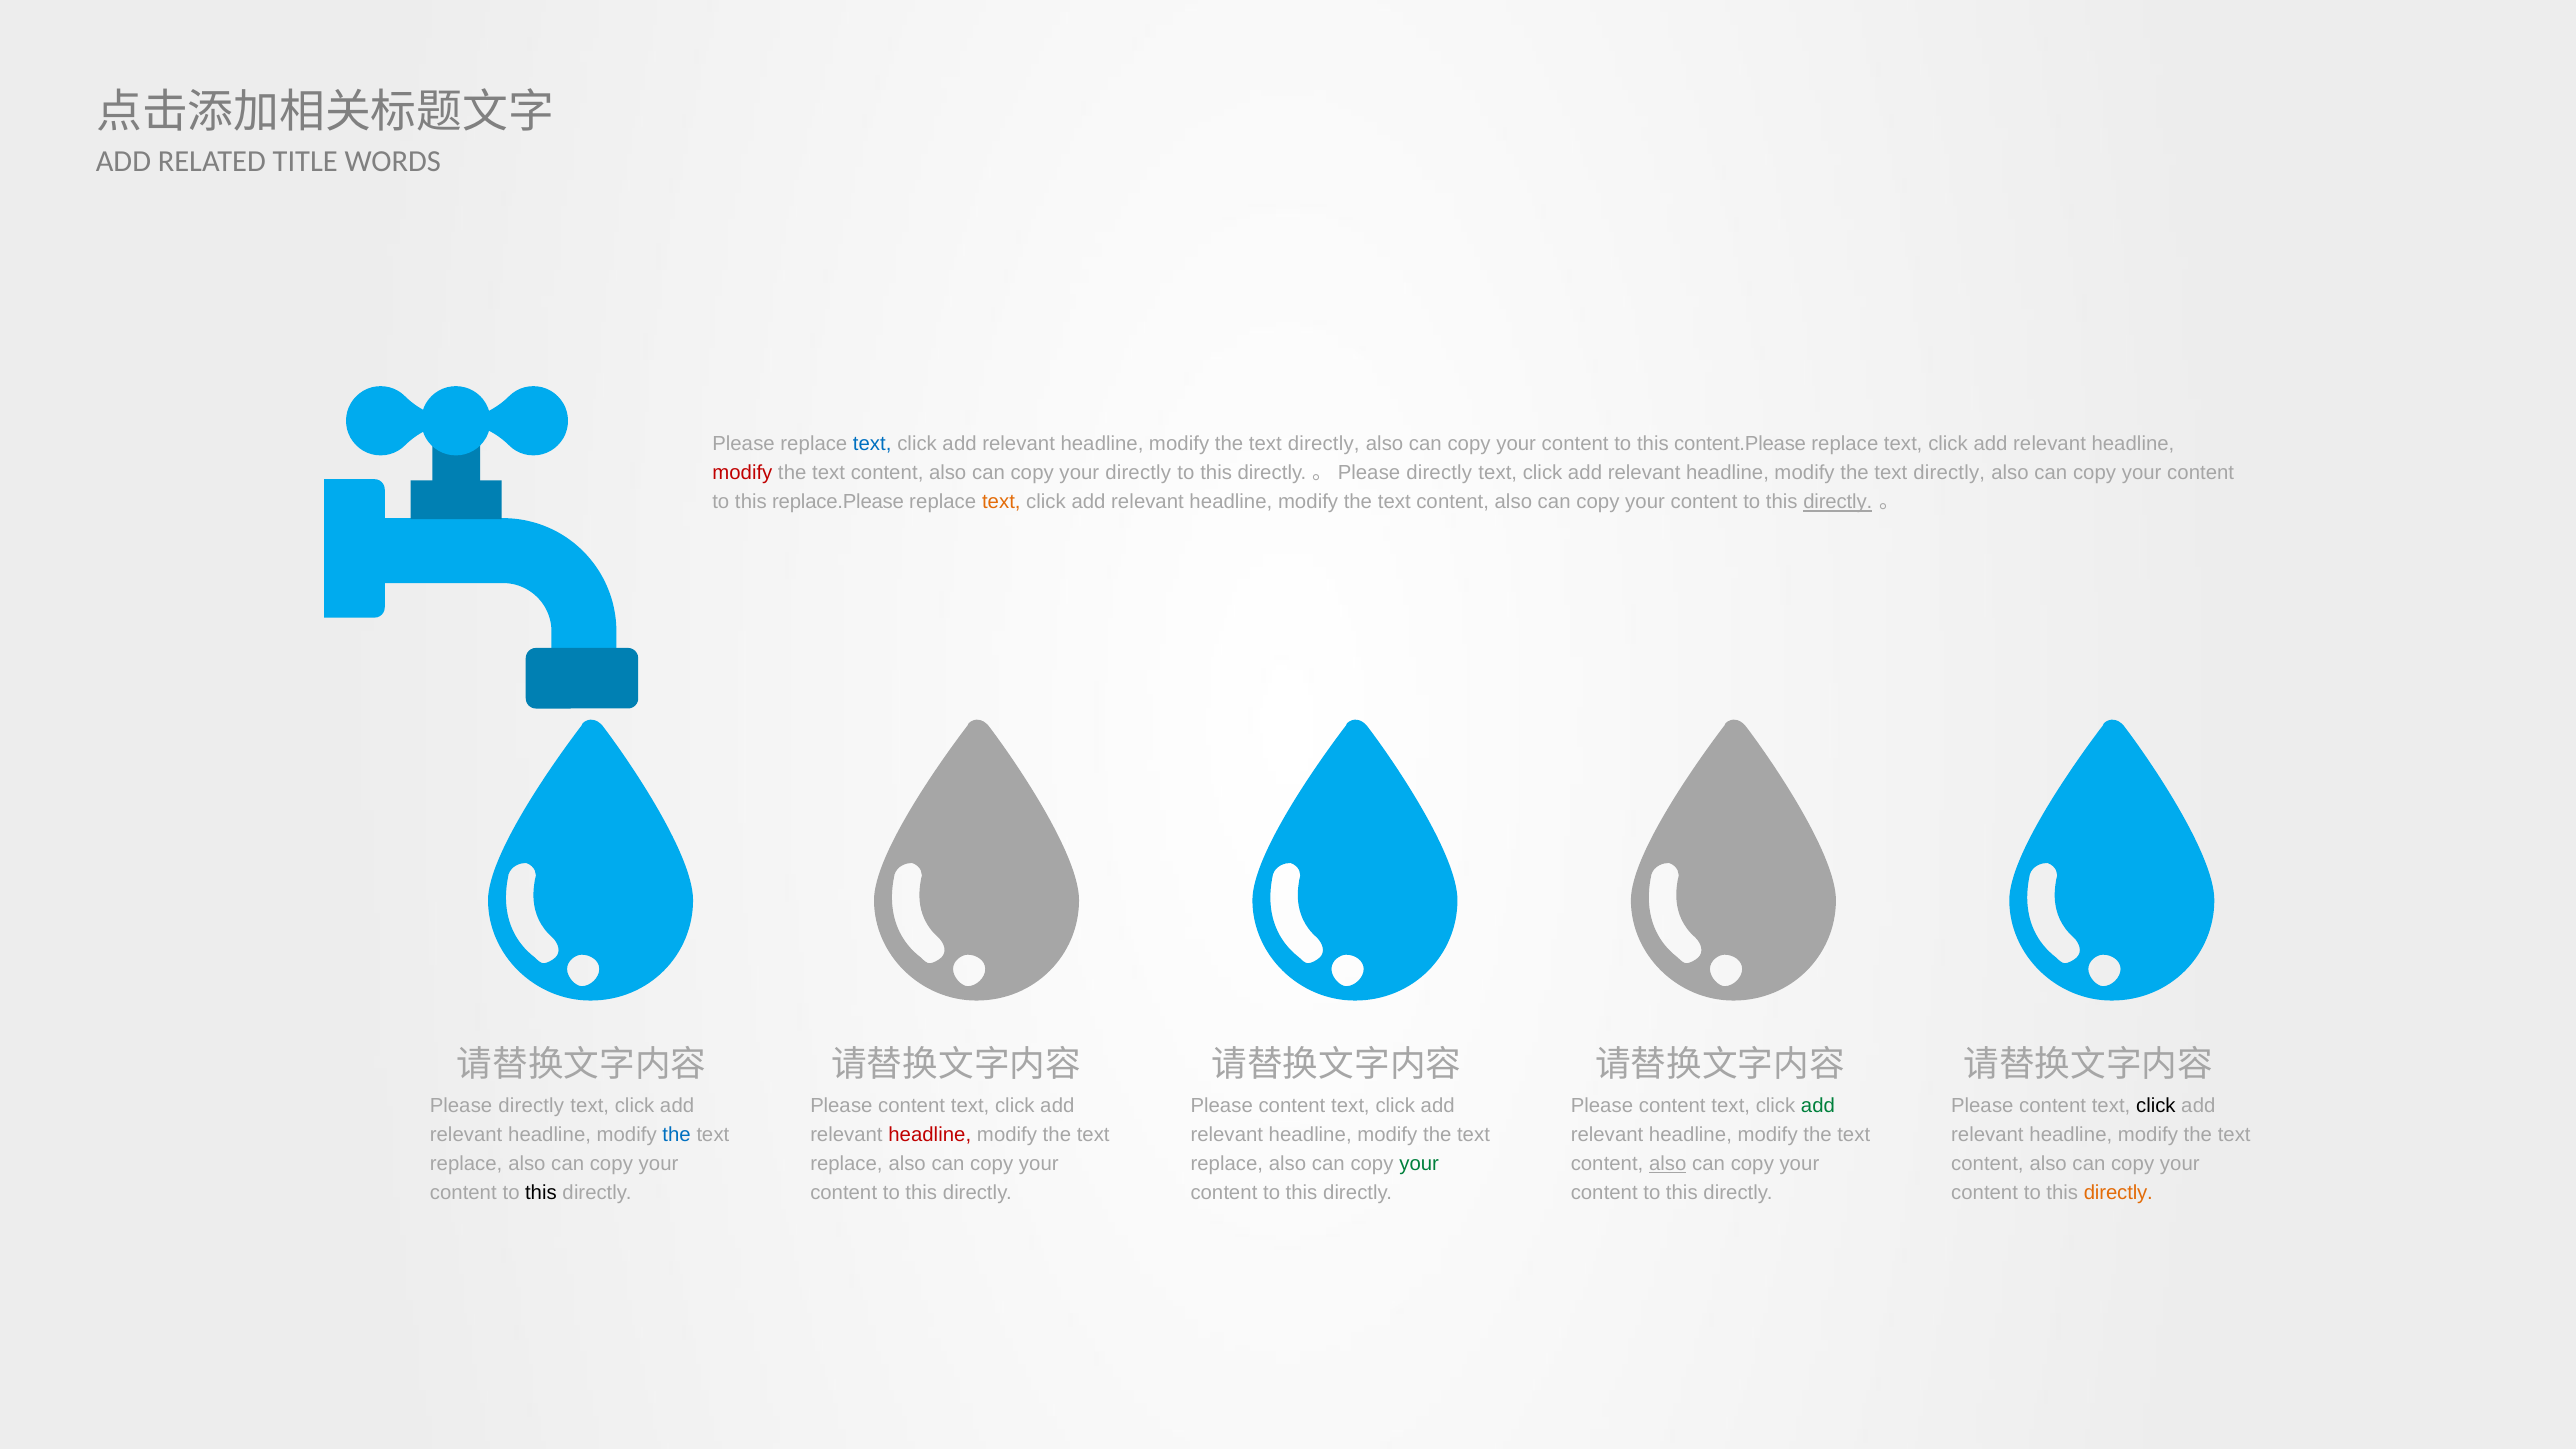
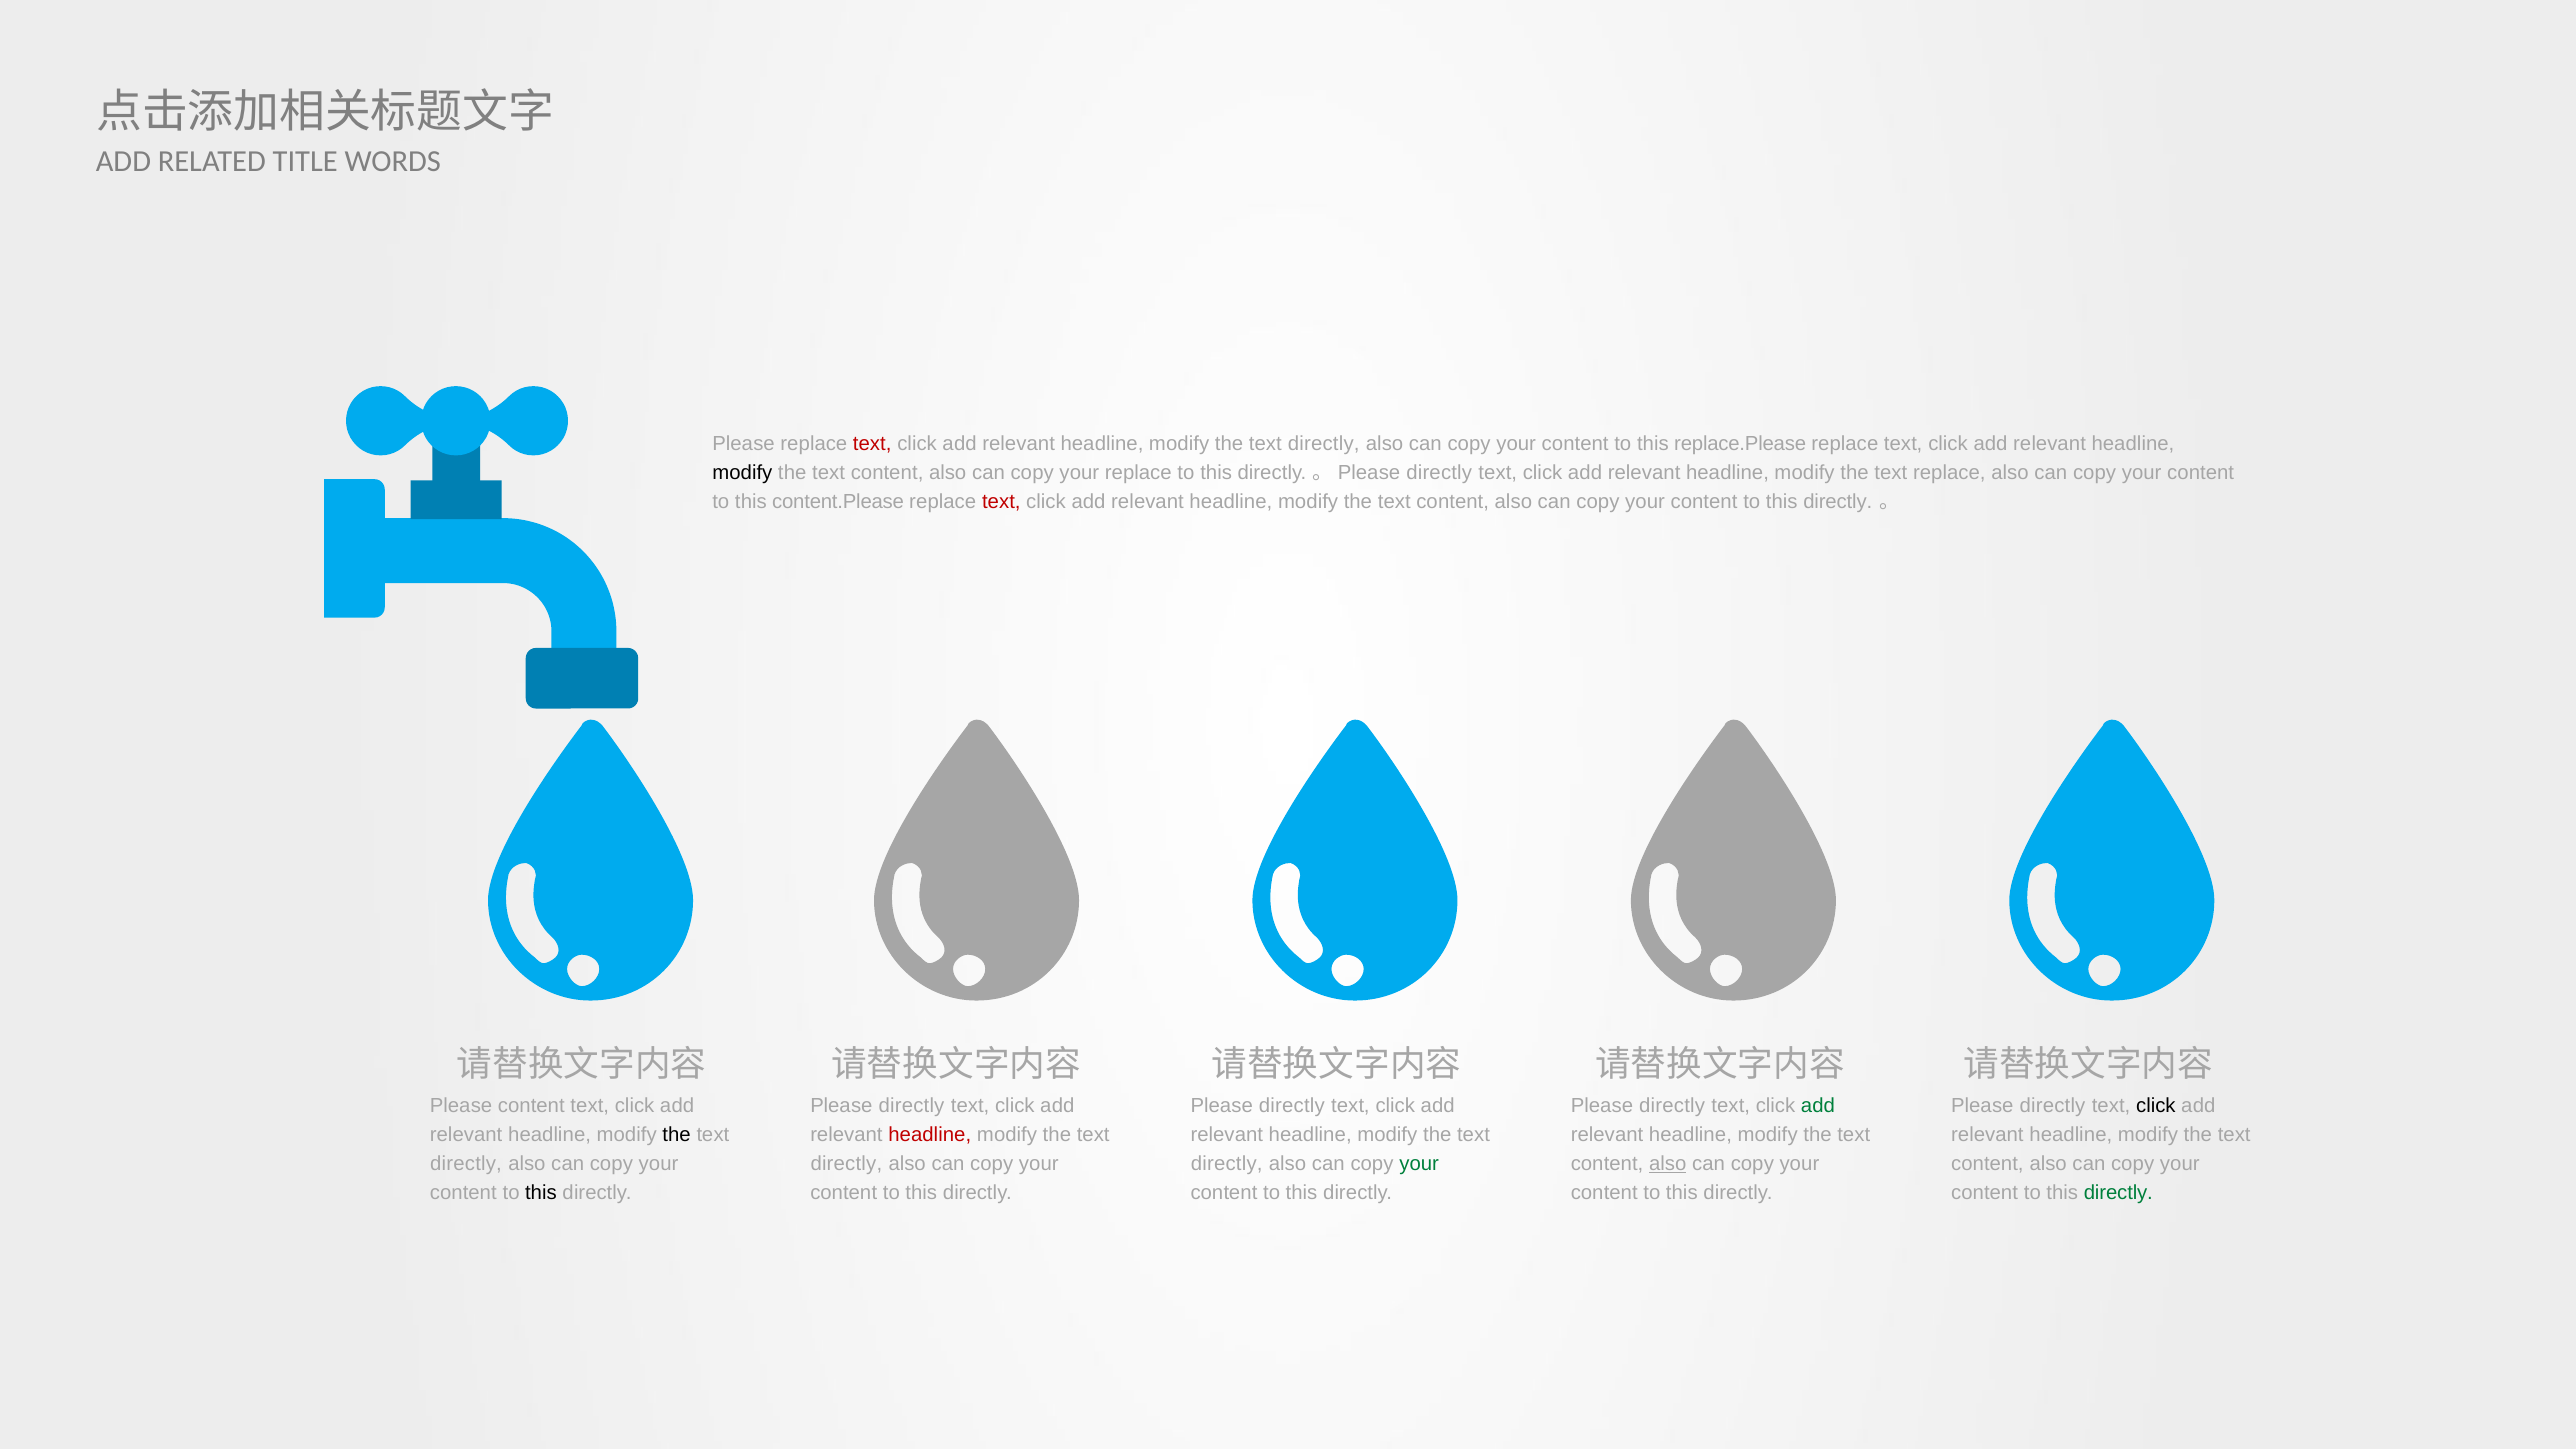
text at (872, 444) colour: blue -> red
content.Please: content.Please -> replace.Please
modify at (742, 473) colour: red -> black
your directly: directly -> replace
directly at (1949, 473): directly -> replace
replace.Please: replace.Please -> content.Please
text at (1001, 502) colour: orange -> red
directly at (1838, 502) underline: present -> none
Please directly: directly -> content
content at (912, 1105): content -> directly
content at (1292, 1105): content -> directly
content at (1672, 1105): content -> directly
content at (2053, 1105): content -> directly
the at (677, 1134) colour: blue -> black
replace at (466, 1164): replace -> directly
replace at (846, 1164): replace -> directly
replace at (1227, 1164): replace -> directly
directly at (2118, 1193) colour: orange -> green
